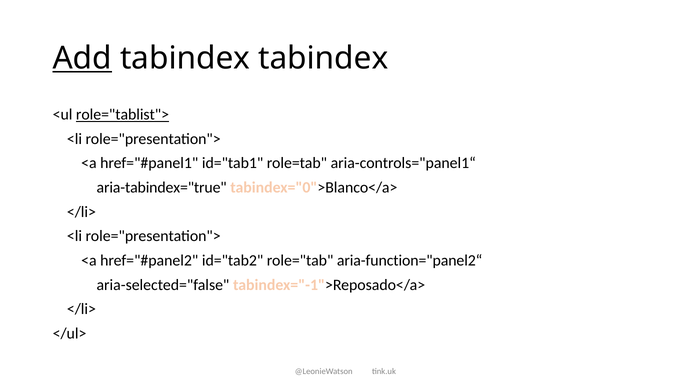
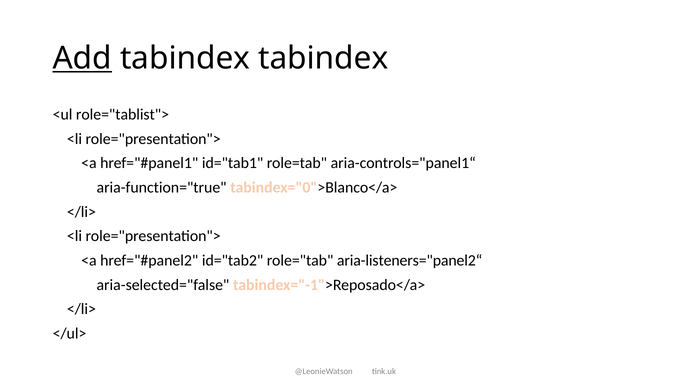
role="tablist"> underline: present -> none
aria-tabindex="true: aria-tabindex="true -> aria-function="true
aria-function="panel2“: aria-function="panel2“ -> aria-listeners="panel2“
